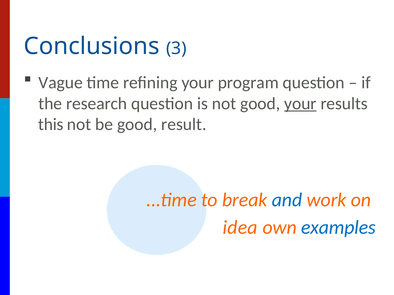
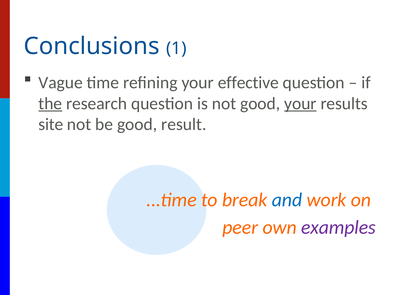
3: 3 -> 1
program: program -> effective
the underline: none -> present
this: this -> site
idea: idea -> peer
examples colour: blue -> purple
